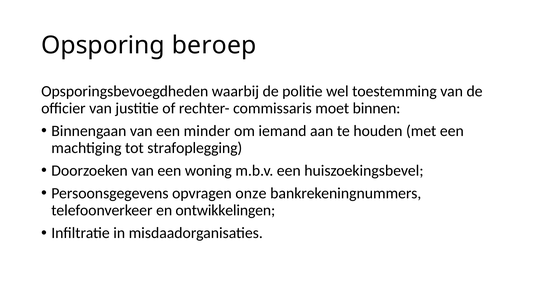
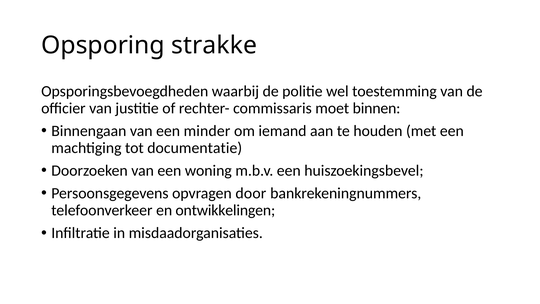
beroep: beroep -> strakke
strafoplegging: strafoplegging -> documentatie
onze: onze -> door
